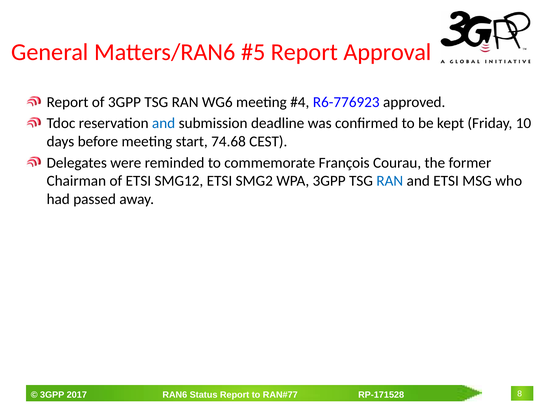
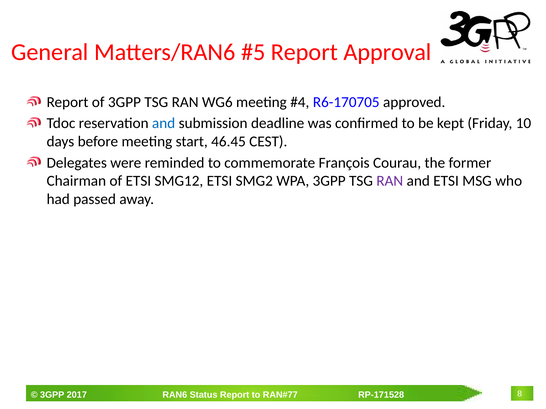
R6-776923: R6-776923 -> R6-170705
74.68: 74.68 -> 46.45
RAN at (390, 181) colour: blue -> purple
